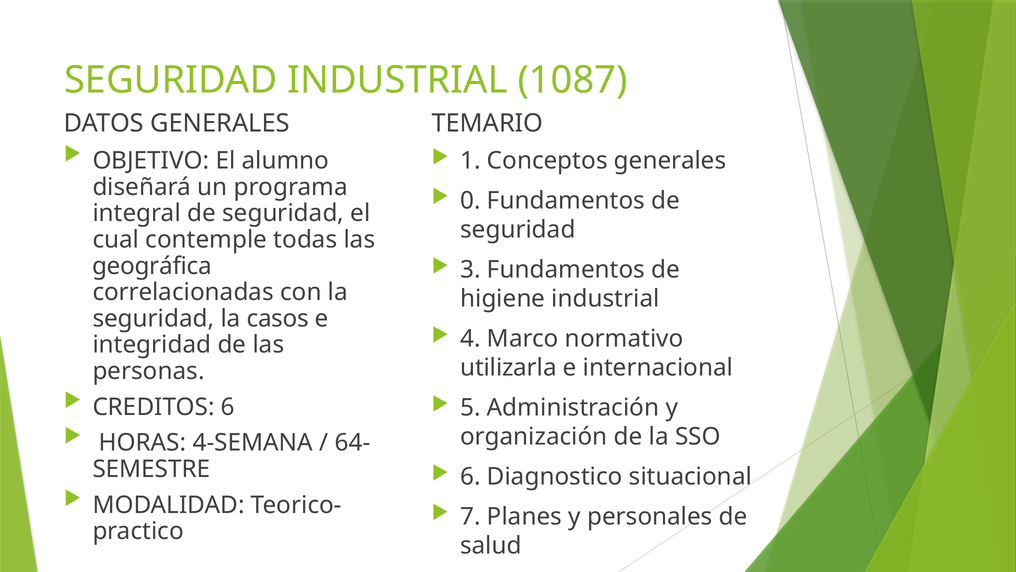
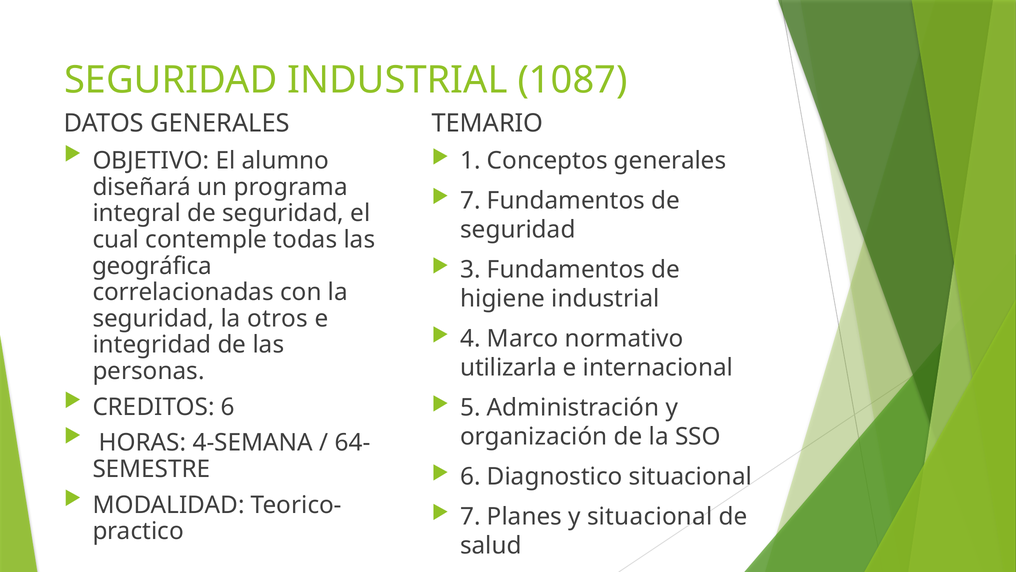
0 at (470, 200): 0 -> 7
casos: casos -> otros
y personales: personales -> situacional
